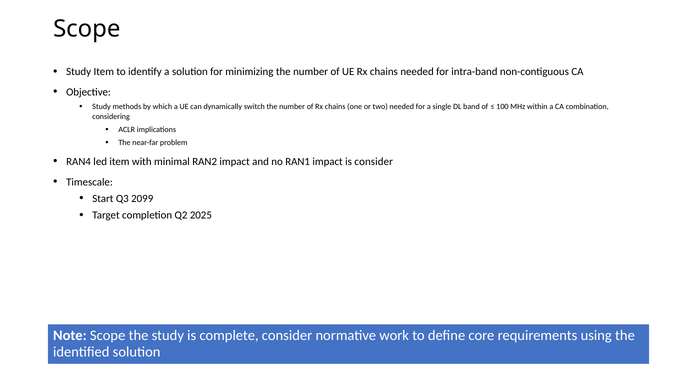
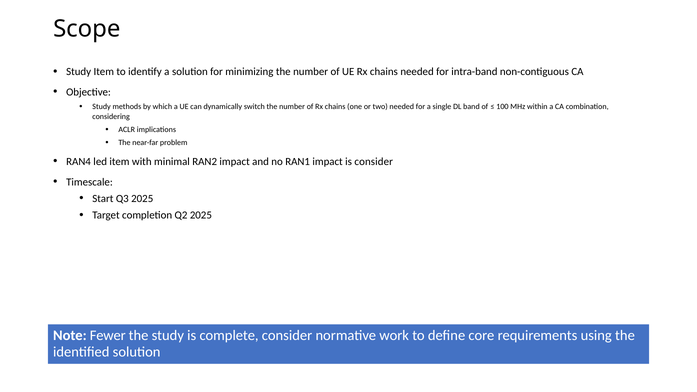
Q3 2099: 2099 -> 2025
Note Scope: Scope -> Fewer
